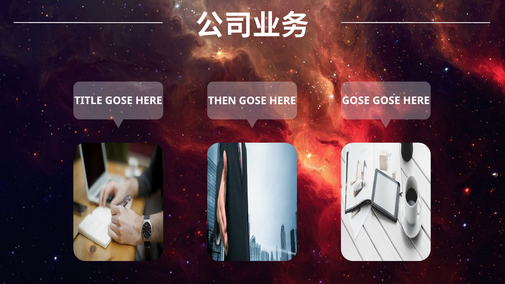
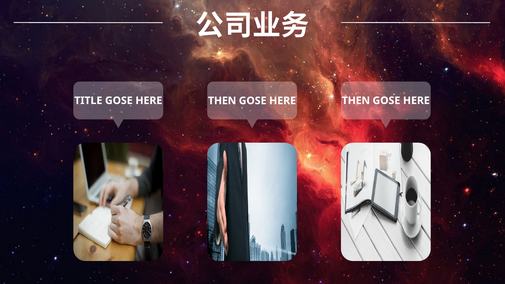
HERE GOSE: GOSE -> THEN
